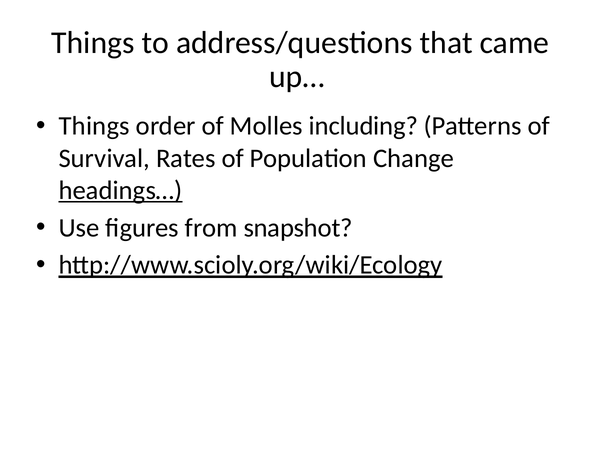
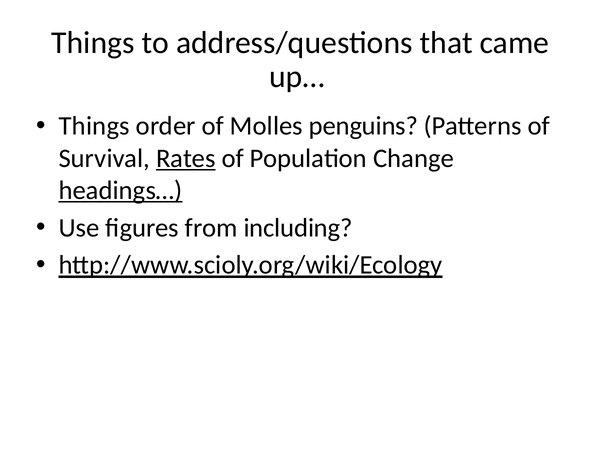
including: including -> penguins
Rates underline: none -> present
snapshot: snapshot -> including
